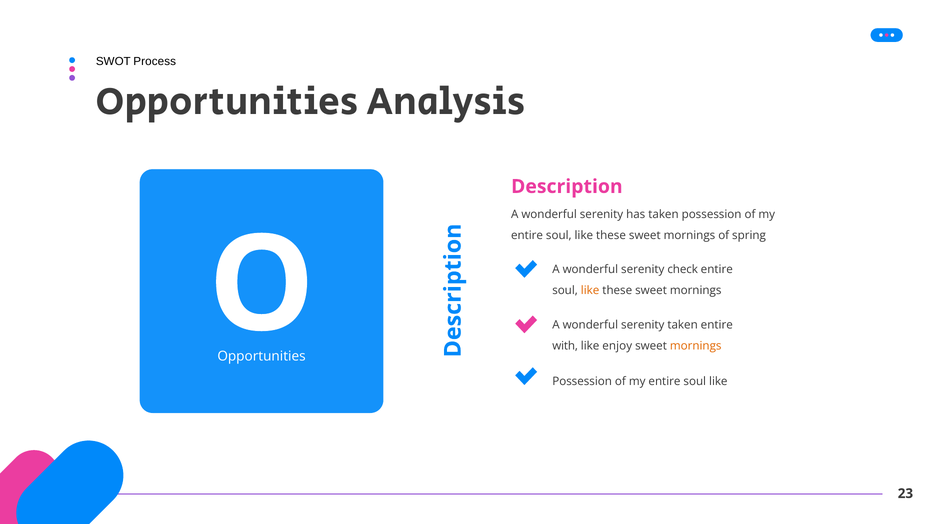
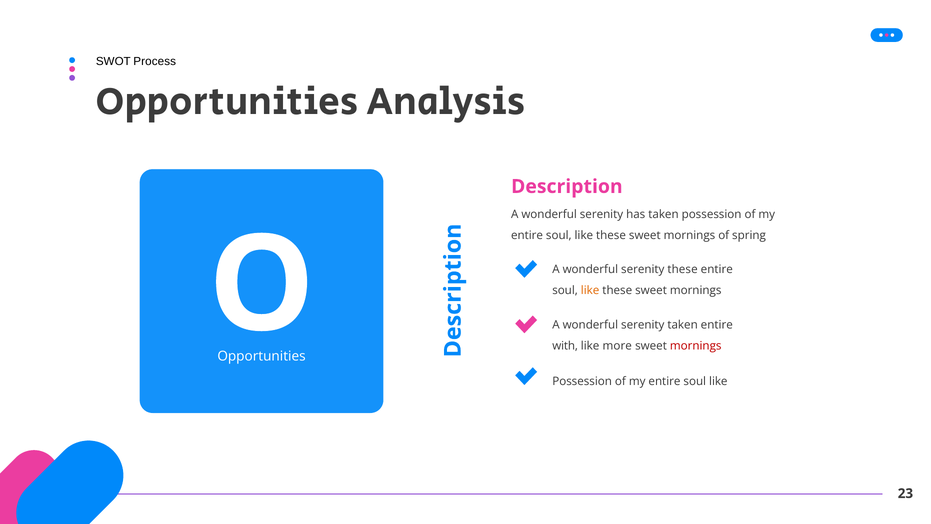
serenity check: check -> these
enjoy: enjoy -> more
mornings at (696, 346) colour: orange -> red
